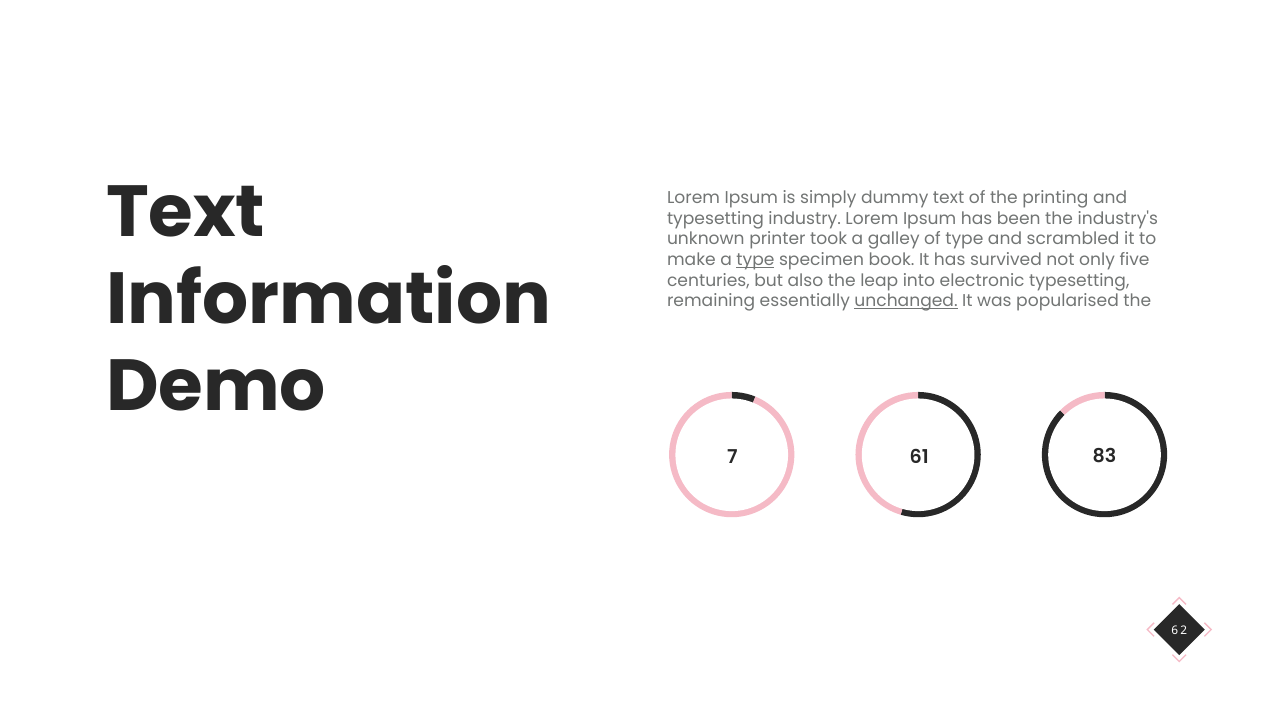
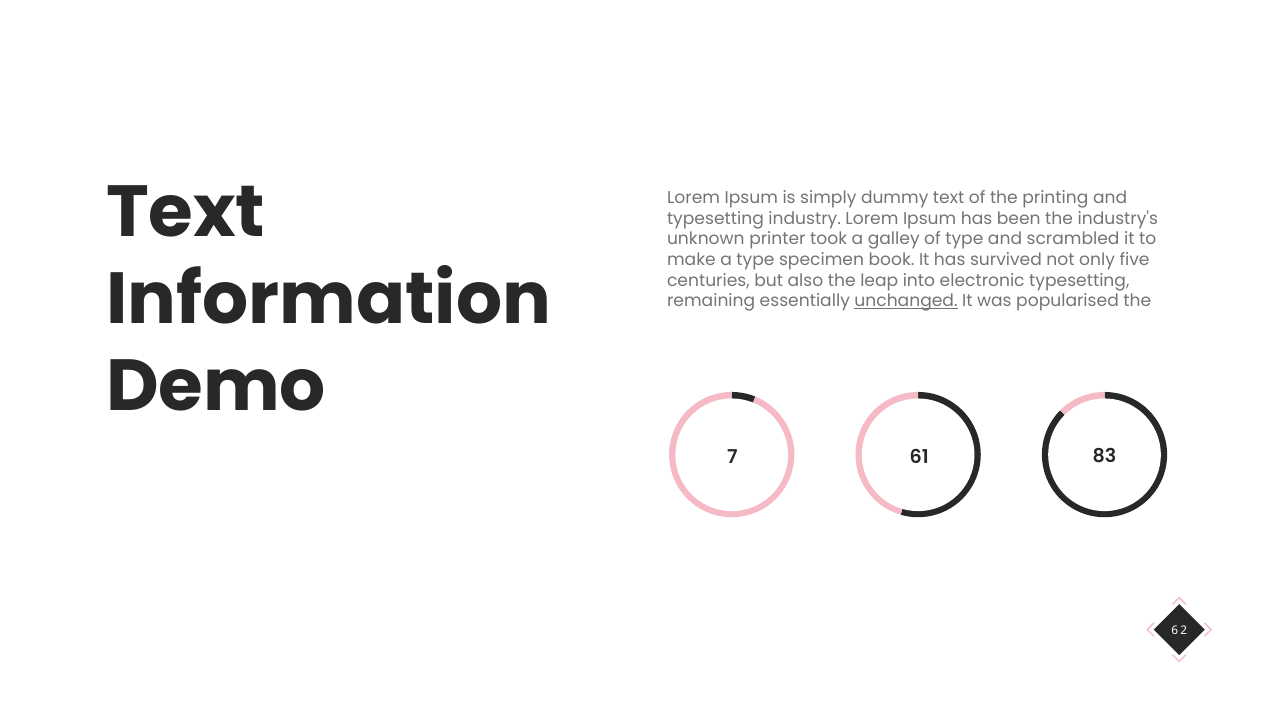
type at (755, 260) underline: present -> none
